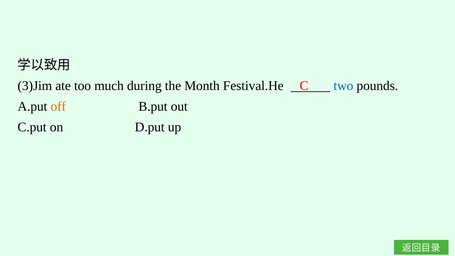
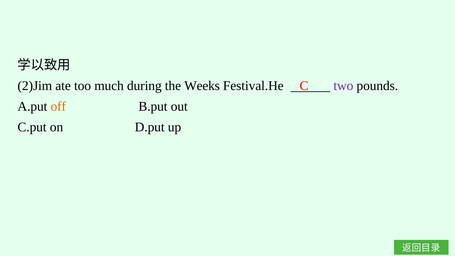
3)Jim: 3)Jim -> 2)Jim
Month: Month -> Weeks
two colour: blue -> purple
